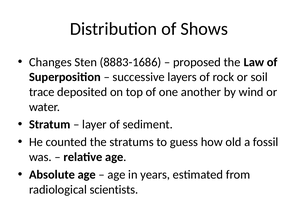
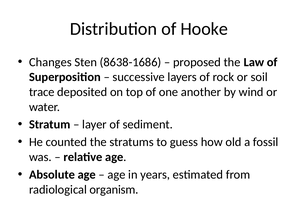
Shows: Shows -> Hooke
8883-1686: 8883-1686 -> 8638-1686
scientists: scientists -> organism
